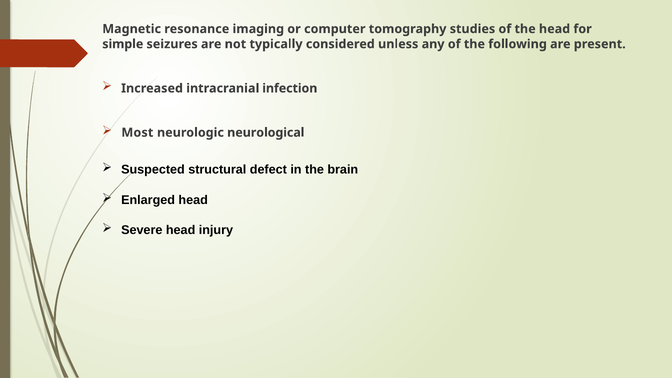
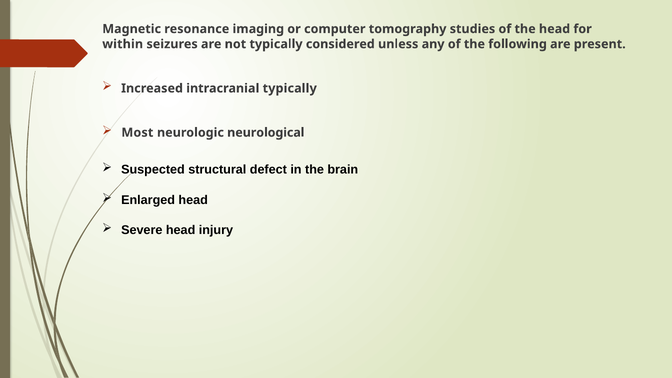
simple: simple -> within
intracranial infection: infection -> typically
